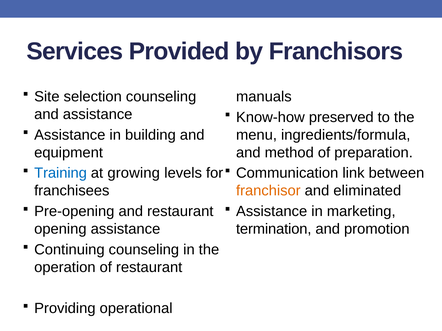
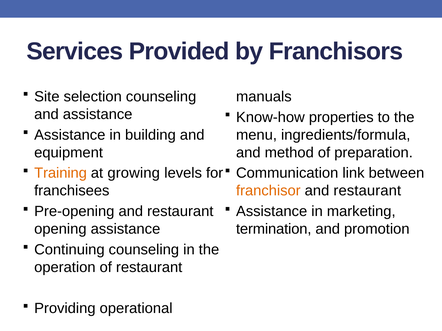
preserved: preserved -> properties
Training colour: blue -> orange
eliminated at (367, 191): eliminated -> restaurant
